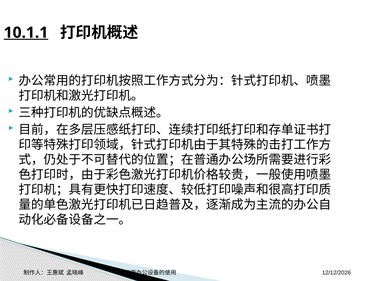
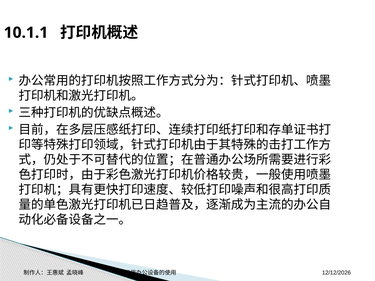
10.1.1 underline: present -> none
